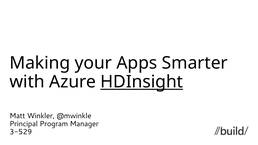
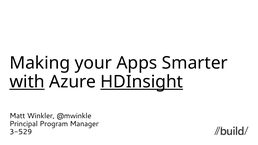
with underline: none -> present
